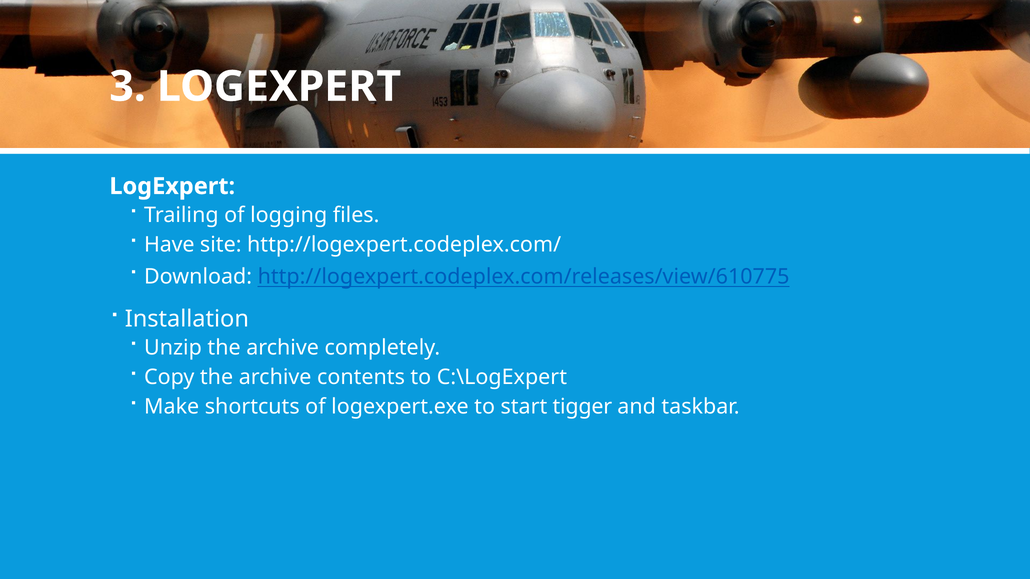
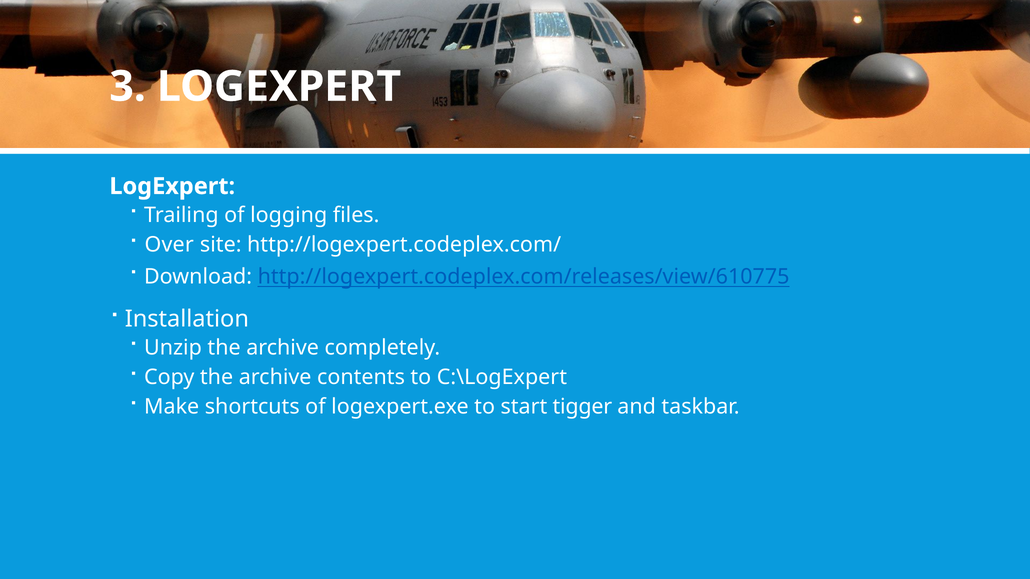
Have: Have -> Over
